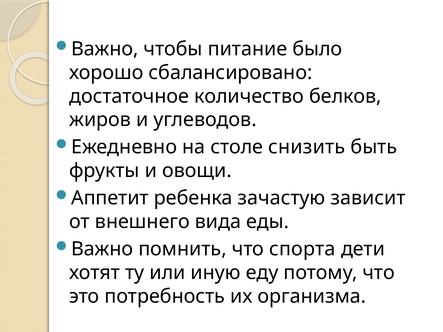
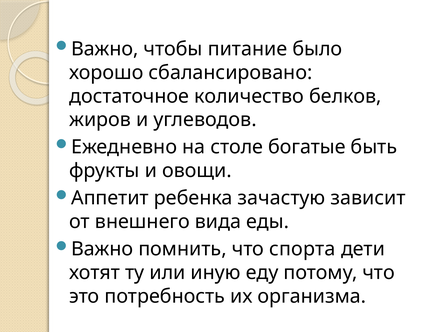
снизить: снизить -> богатые
